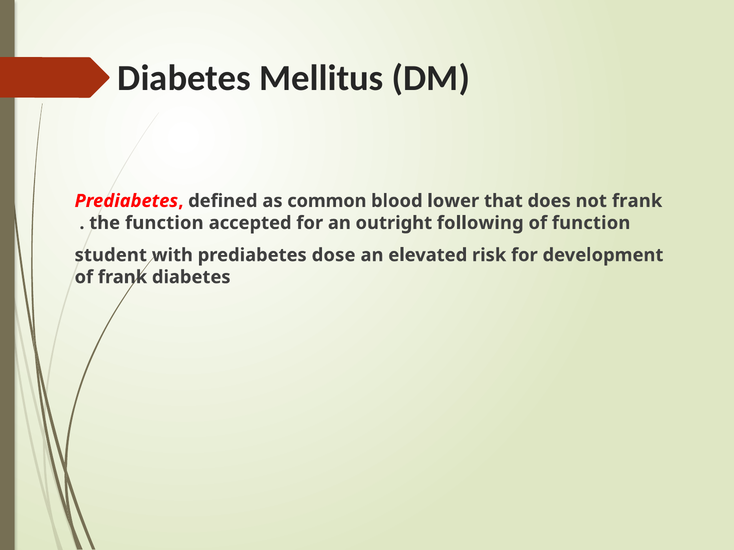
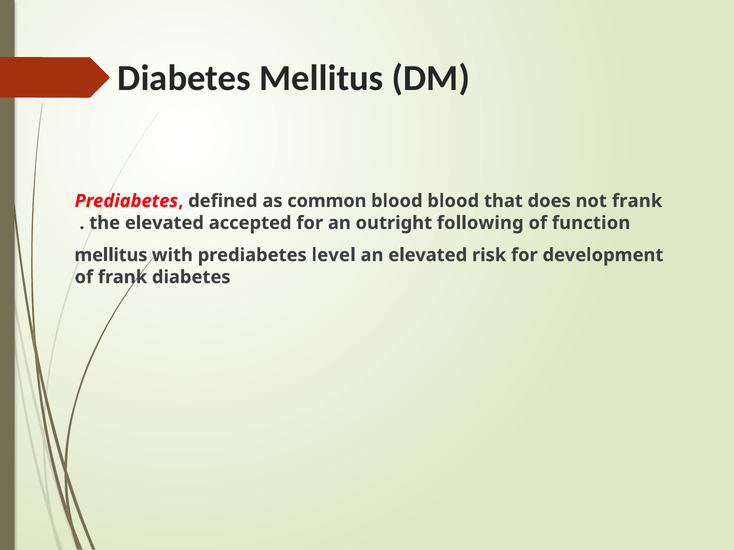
blood lower: lower -> blood
the function: function -> elevated
student at (111, 255): student -> mellitus
dose: dose -> level
